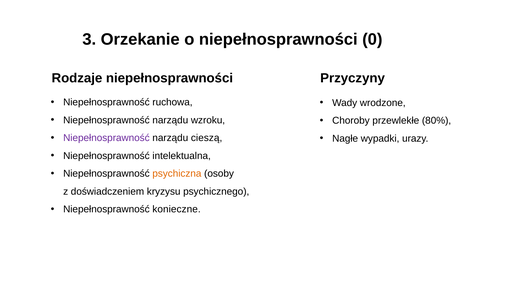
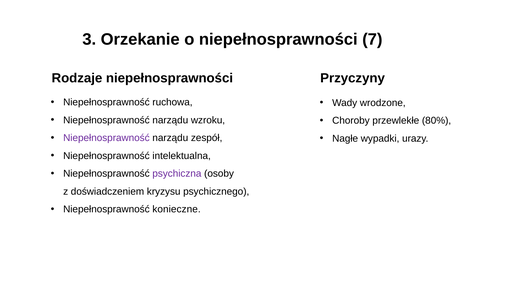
0: 0 -> 7
cieszą: cieszą -> zespół
psychiczna colour: orange -> purple
